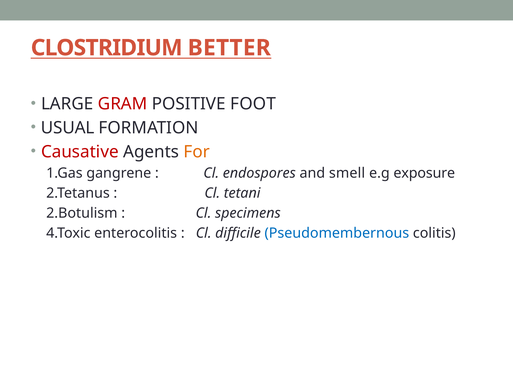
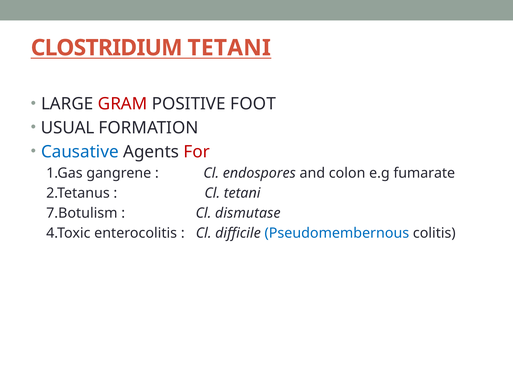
CLOSTRIDIUM BETTER: BETTER -> TETANI
Causative colour: red -> blue
For colour: orange -> red
smell: smell -> colon
exposure: exposure -> fumarate
2.Botulism: 2.Botulism -> 7.Botulism
specimens: specimens -> dismutase
